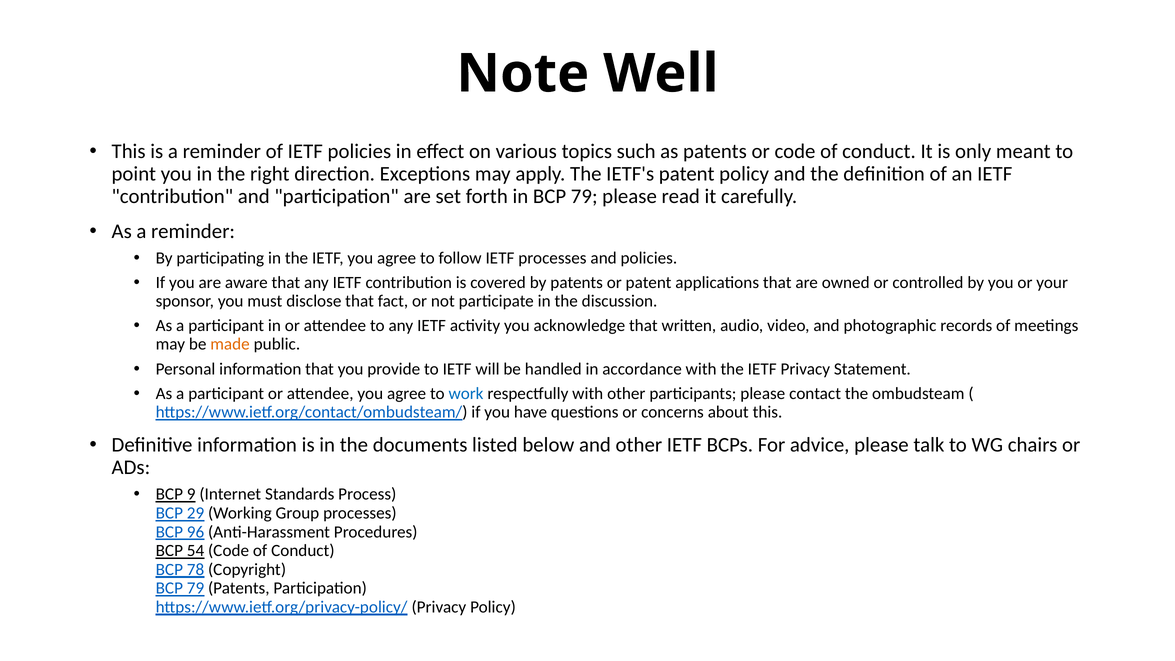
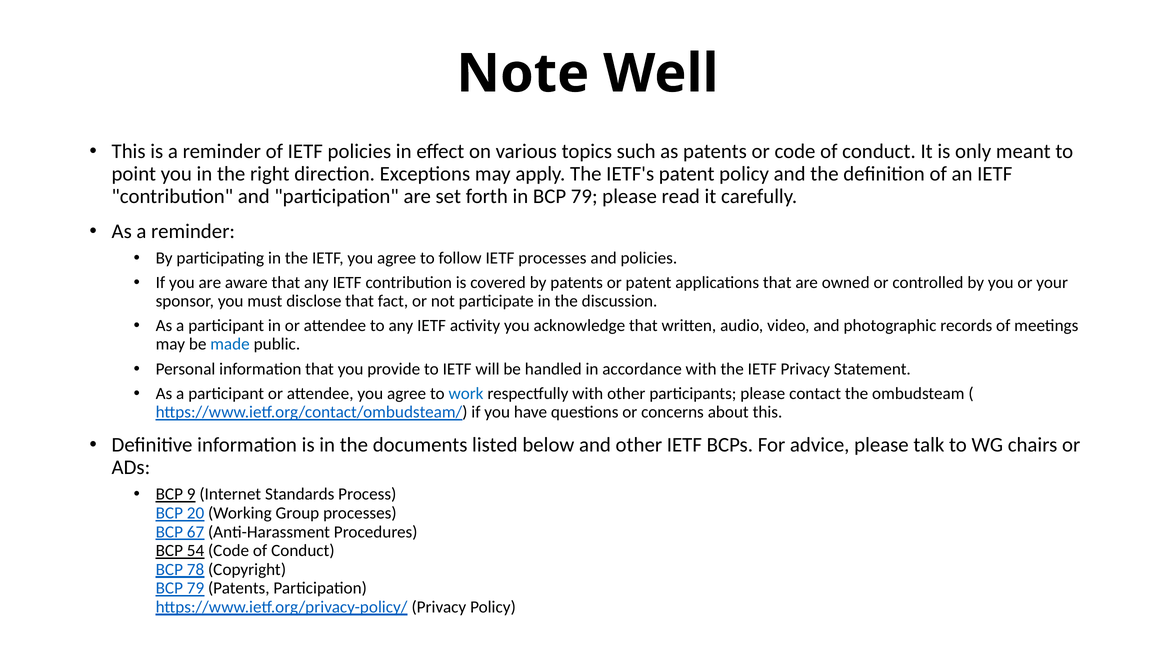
made colour: orange -> blue
29: 29 -> 20
96: 96 -> 67
